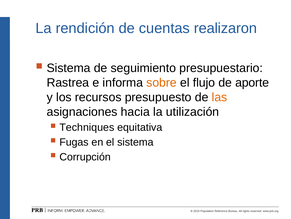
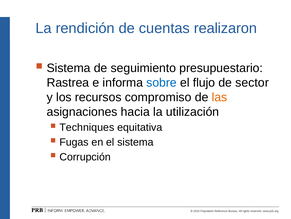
sobre colour: orange -> blue
aporte: aporte -> sector
presupuesto: presupuesto -> compromiso
